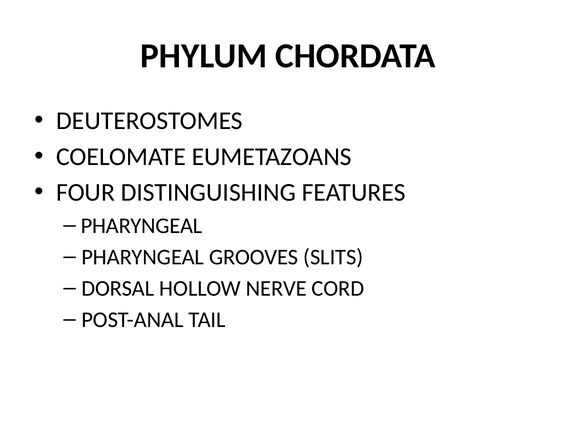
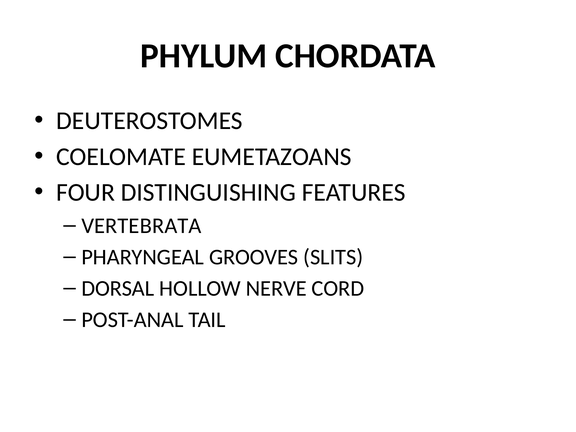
PHARYNGEAL at (142, 226): PHARYNGEAL -> VERTEBRATA
